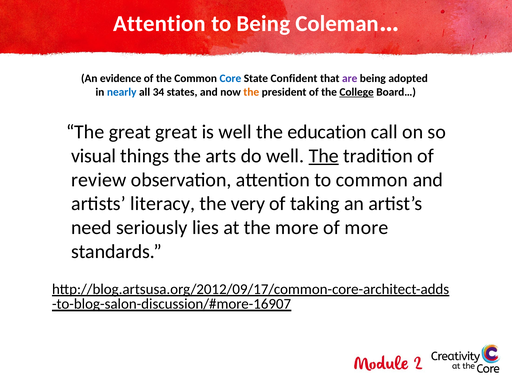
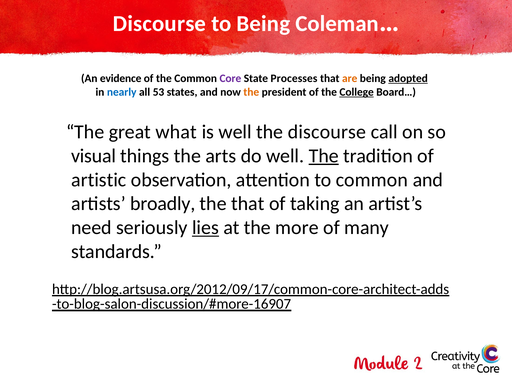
Attention at (159, 23): Attention -> Discourse
Core colour: blue -> purple
Confident: Confident -> Processes
are colour: purple -> orange
adopted underline: none -> present
34: 34 -> 53
great great: great -> what
the education: education -> discourse
review: review -> artistic
literacy: literacy -> broadly
the very: very -> that
lies underline: none -> present
of more: more -> many
